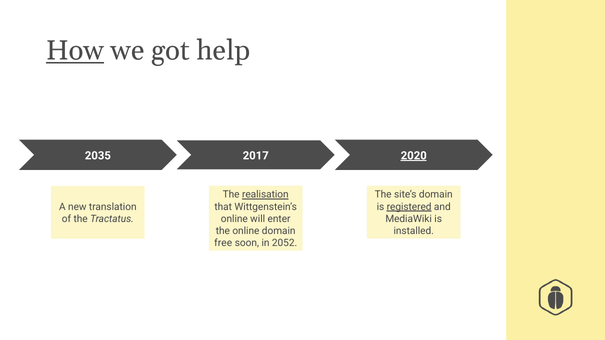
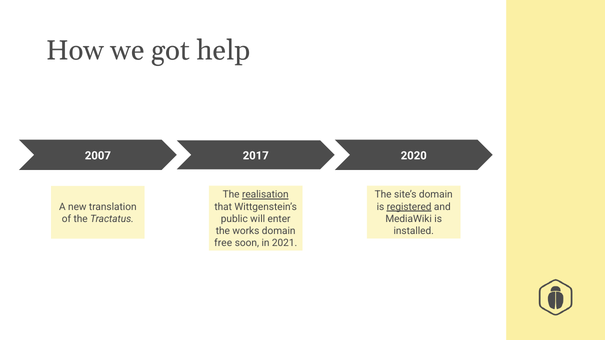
How underline: present -> none
2035: 2035 -> 2007
2020 underline: present -> none
online at (234, 219): online -> public
the online: online -> works
2052: 2052 -> 2021
